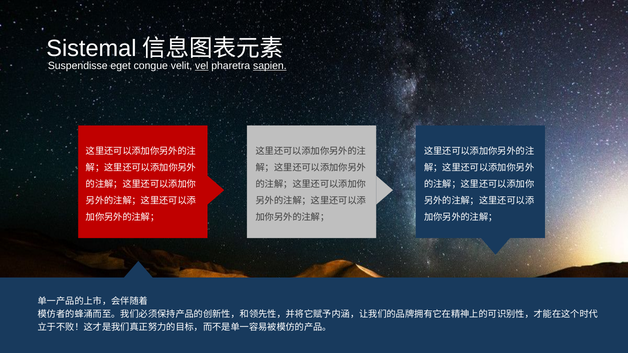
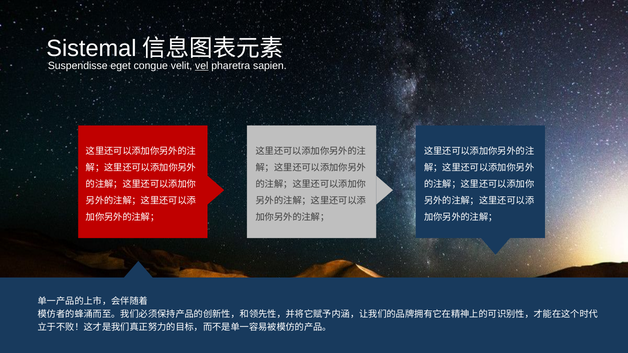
sapien underline: present -> none
